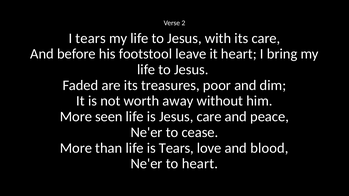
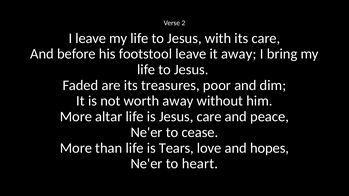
I tears: tears -> leave
it heart: heart -> away
seen: seen -> altar
blood: blood -> hopes
